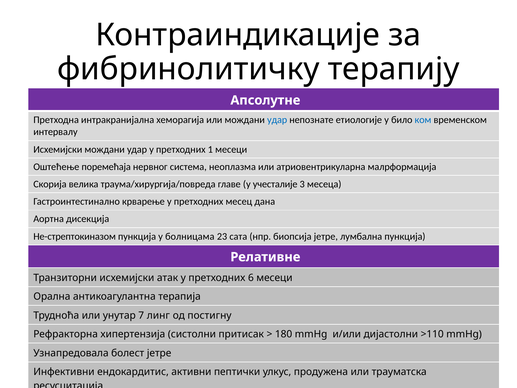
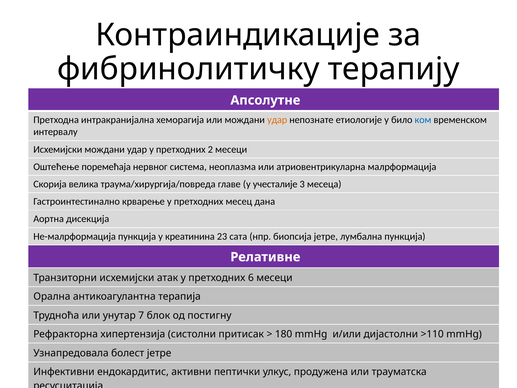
удар at (277, 120) colour: blue -> orange
1: 1 -> 2
Не-стрептокиназом: Не-стрептокиназом -> Не-малрформација
болницама: болницама -> креатинина
линг: линг -> блок
